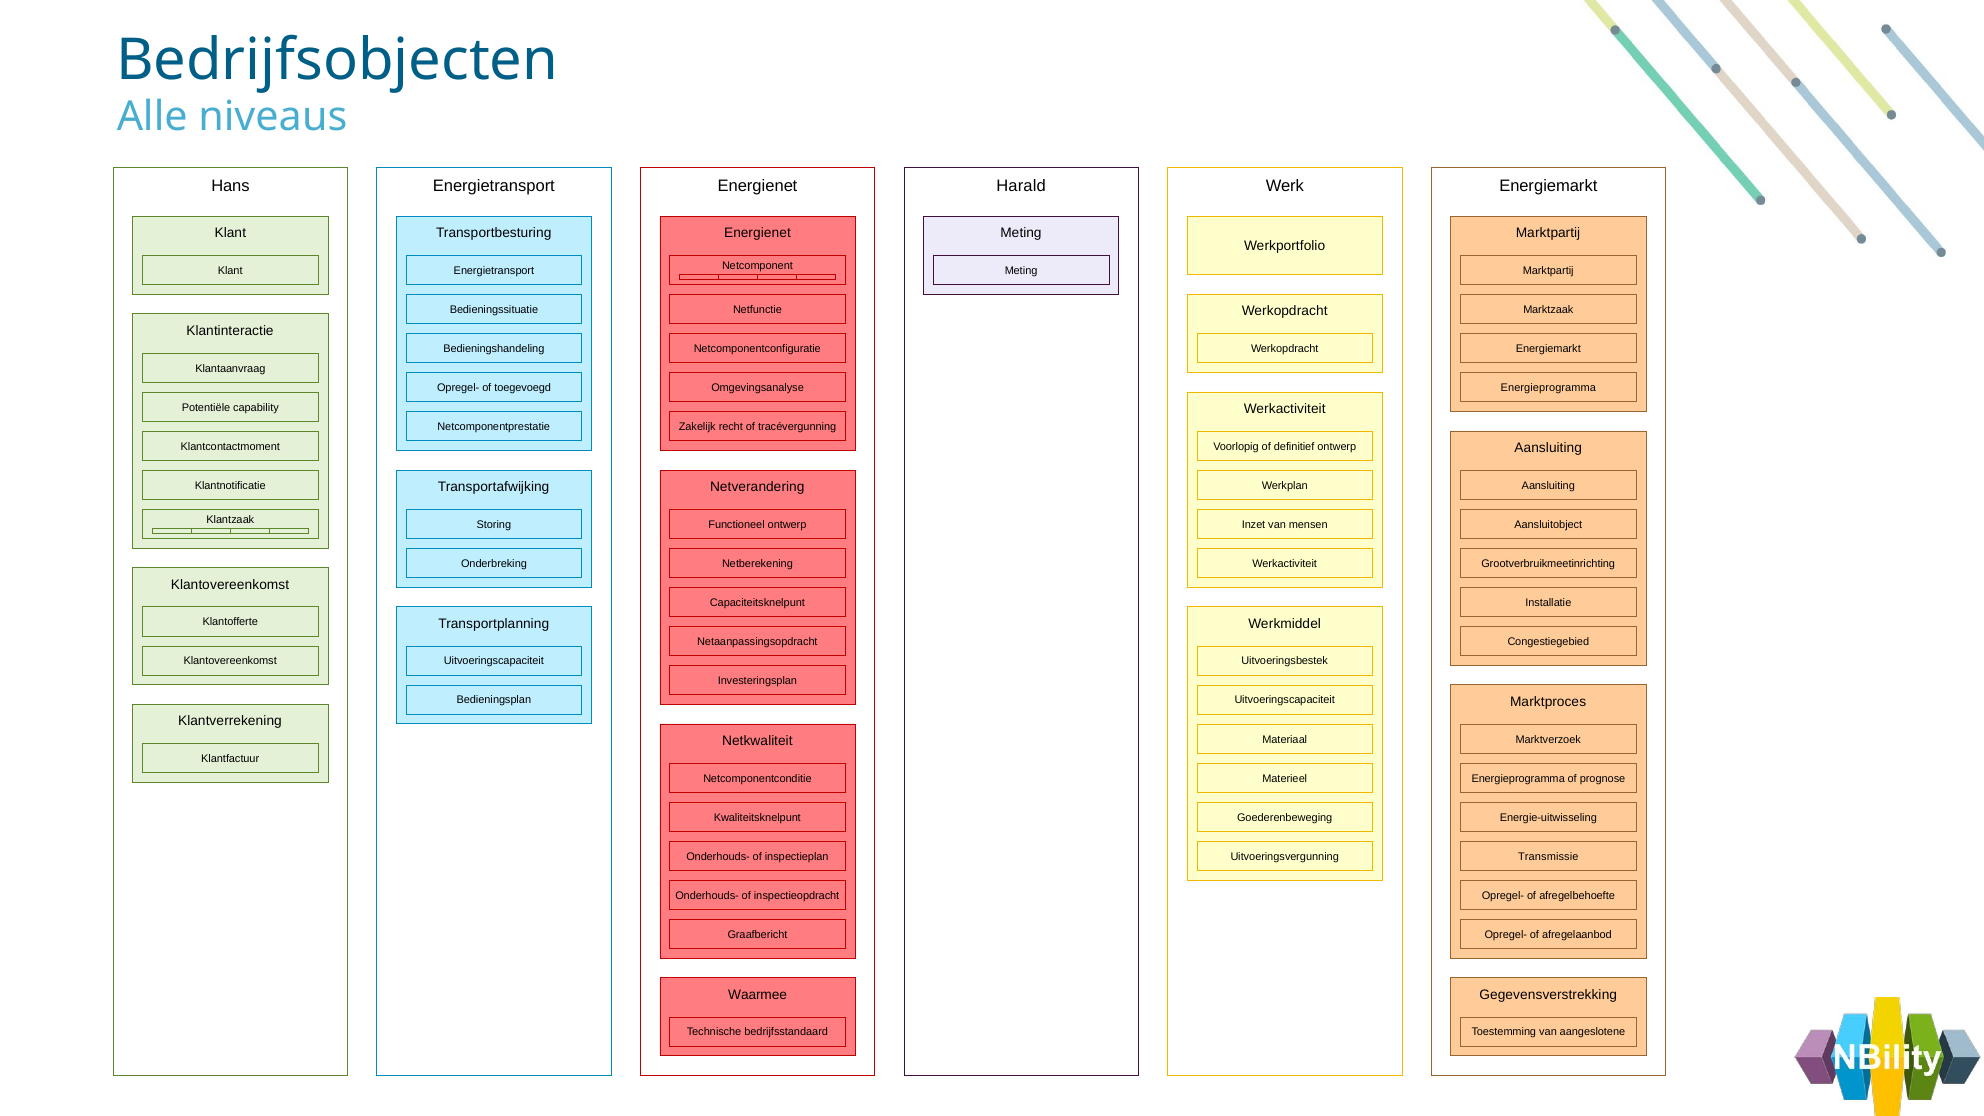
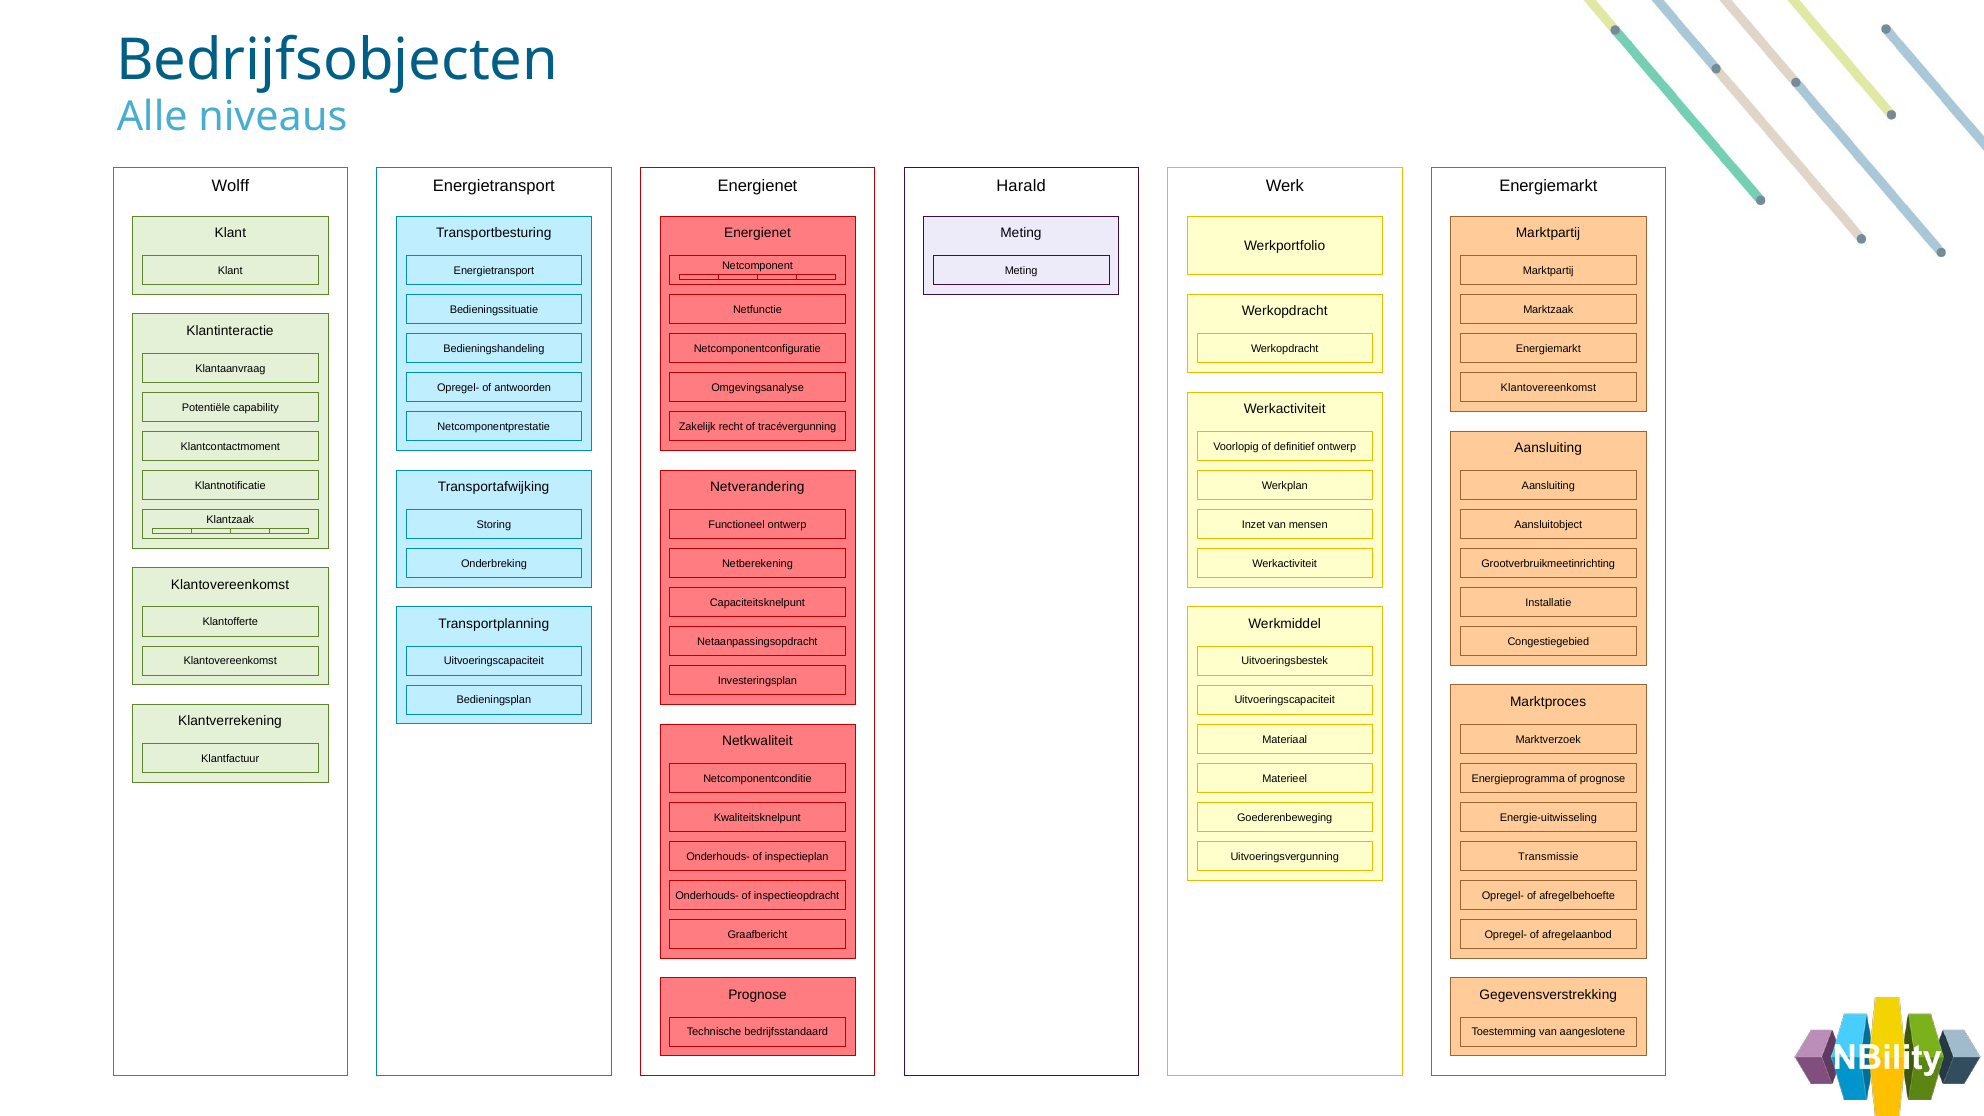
Hans: Hans -> Wolff
toegevoegd: toegevoegd -> antwoorden
Energieprogramma at (1548, 388): Energieprogramma -> Klantovereenkomst
Waarmee at (758, 995): Waarmee -> Prognose
